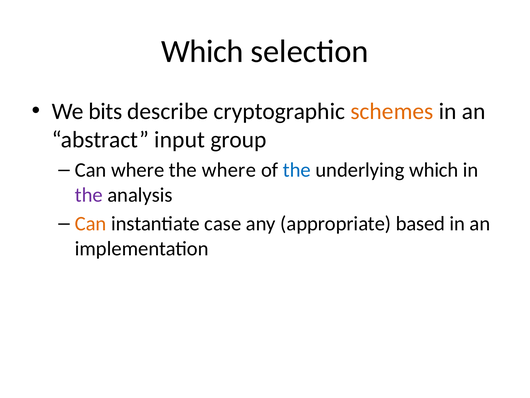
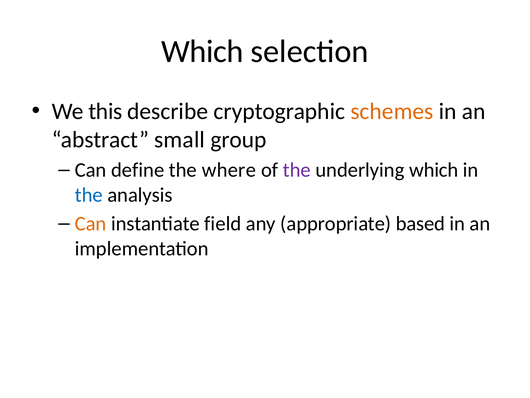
bits: bits -> this
input: input -> small
Can where: where -> define
the at (297, 170) colour: blue -> purple
the at (89, 195) colour: purple -> blue
case: case -> field
